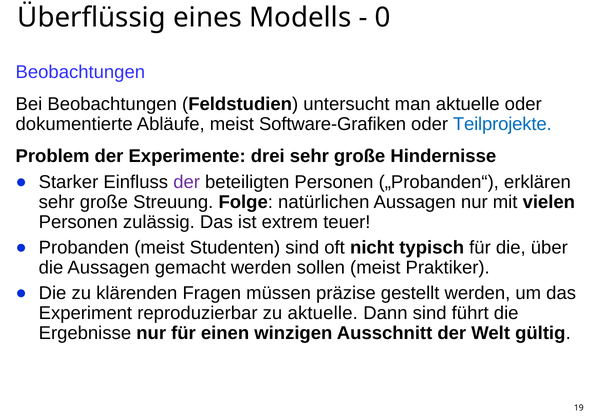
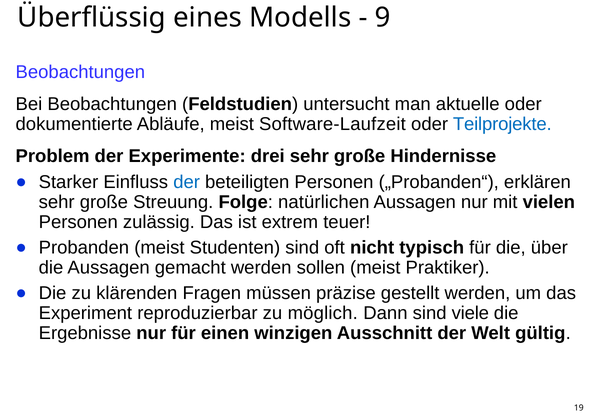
0: 0 -> 9
Software-Grafiken: Software-Grafiken -> Software-Laufzeit
der at (187, 182) colour: purple -> blue
zu aktuelle: aktuelle -> möglich
führt: führt -> viele
